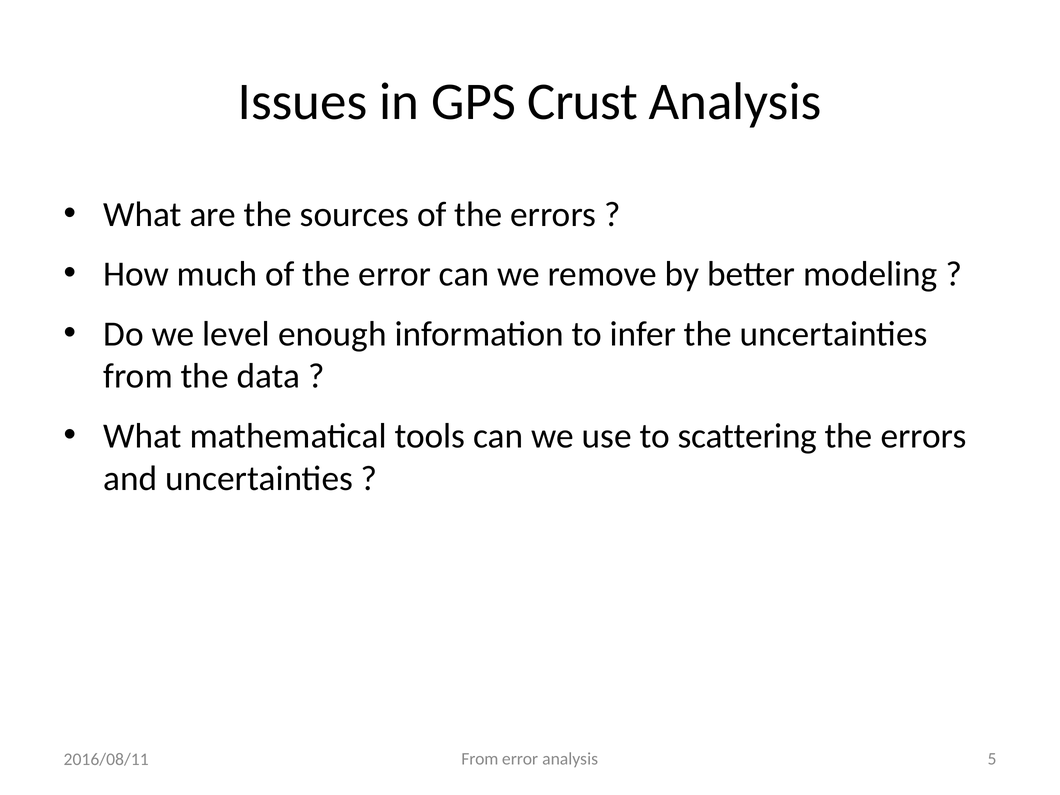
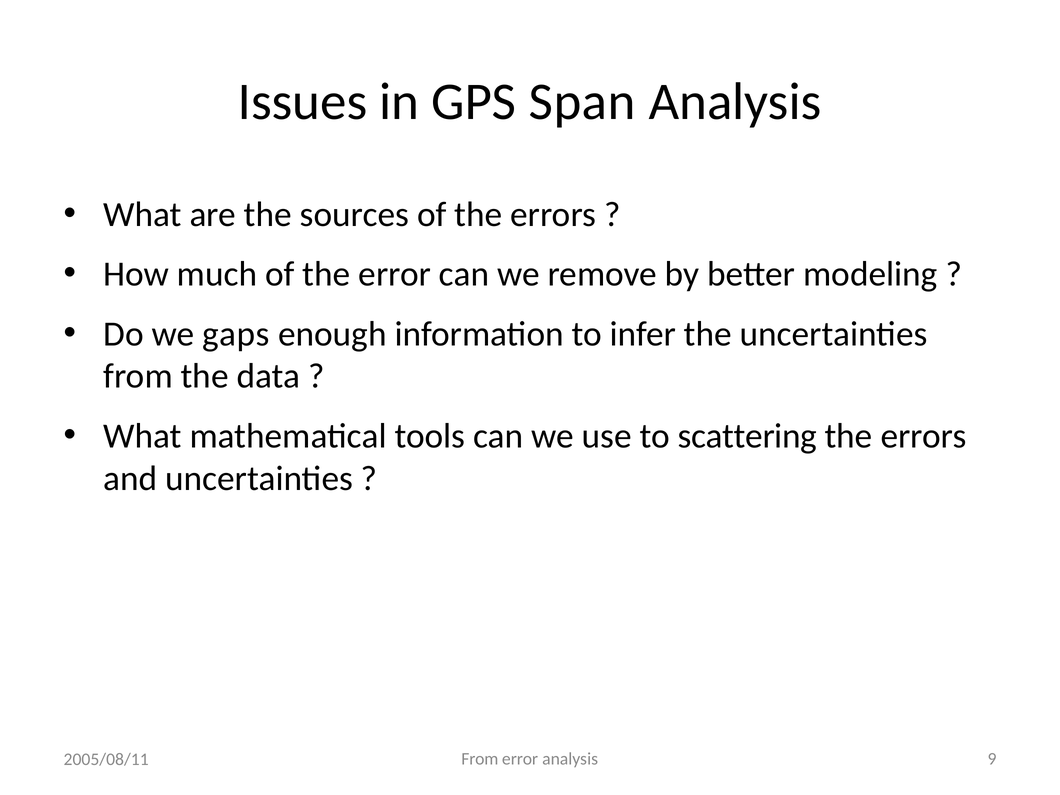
Crust: Crust -> Span
level: level -> gaps
5: 5 -> 9
2016/08/11: 2016/08/11 -> 2005/08/11
